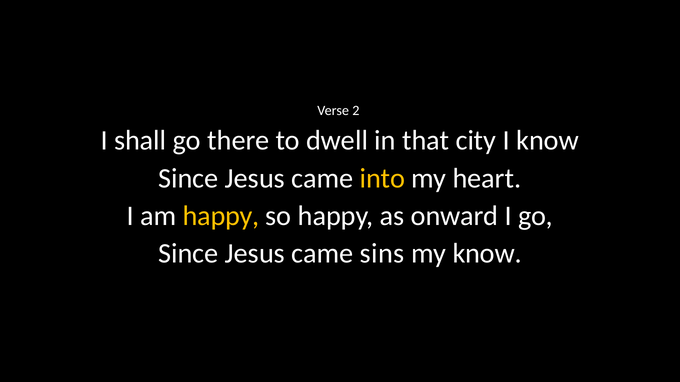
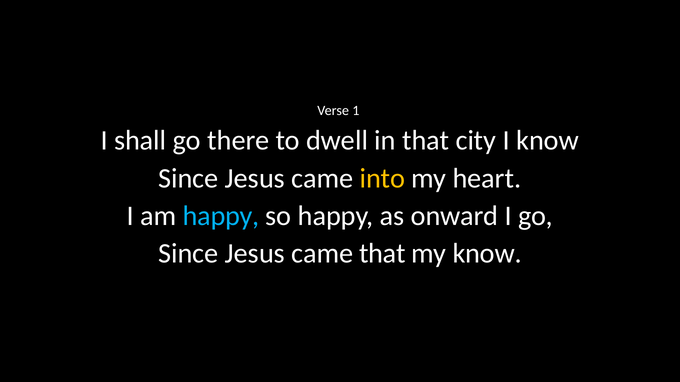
2: 2 -> 1
happy at (221, 216) colour: yellow -> light blue
came sins: sins -> that
